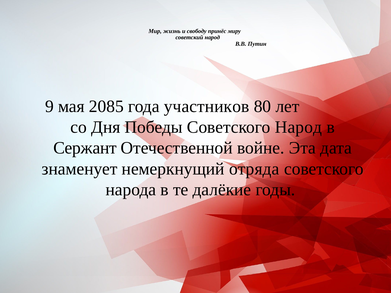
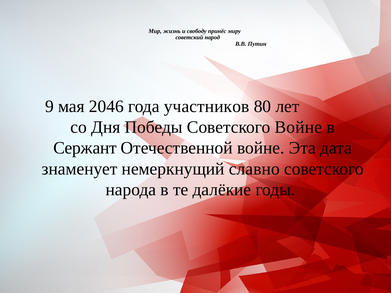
2085: 2085 -> 2046
Советского Народ: Народ -> Войне
отряда: отряда -> славно
